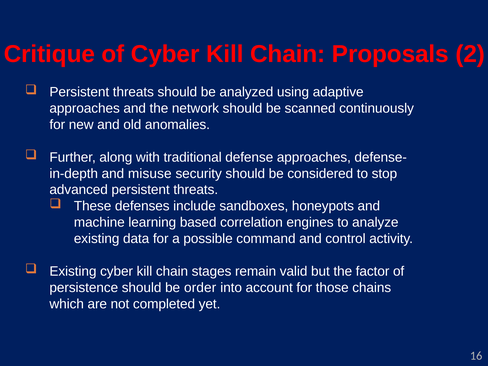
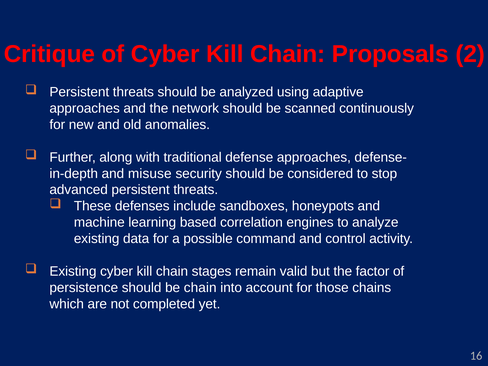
be order: order -> chain
